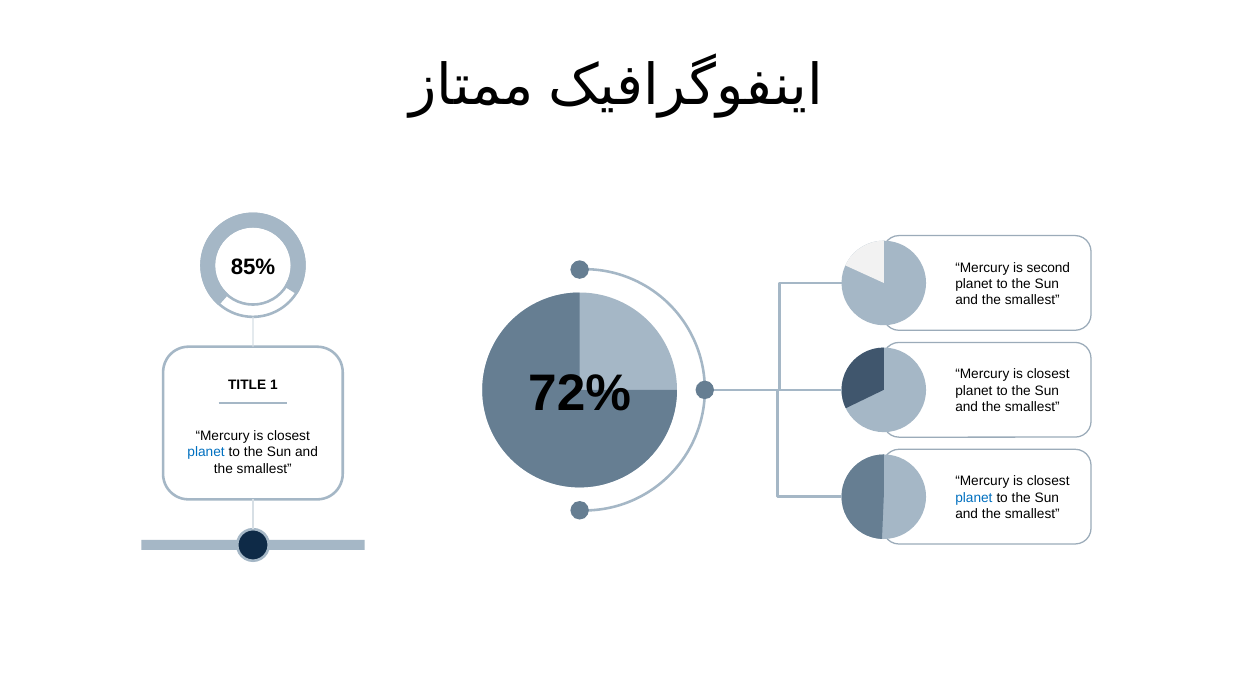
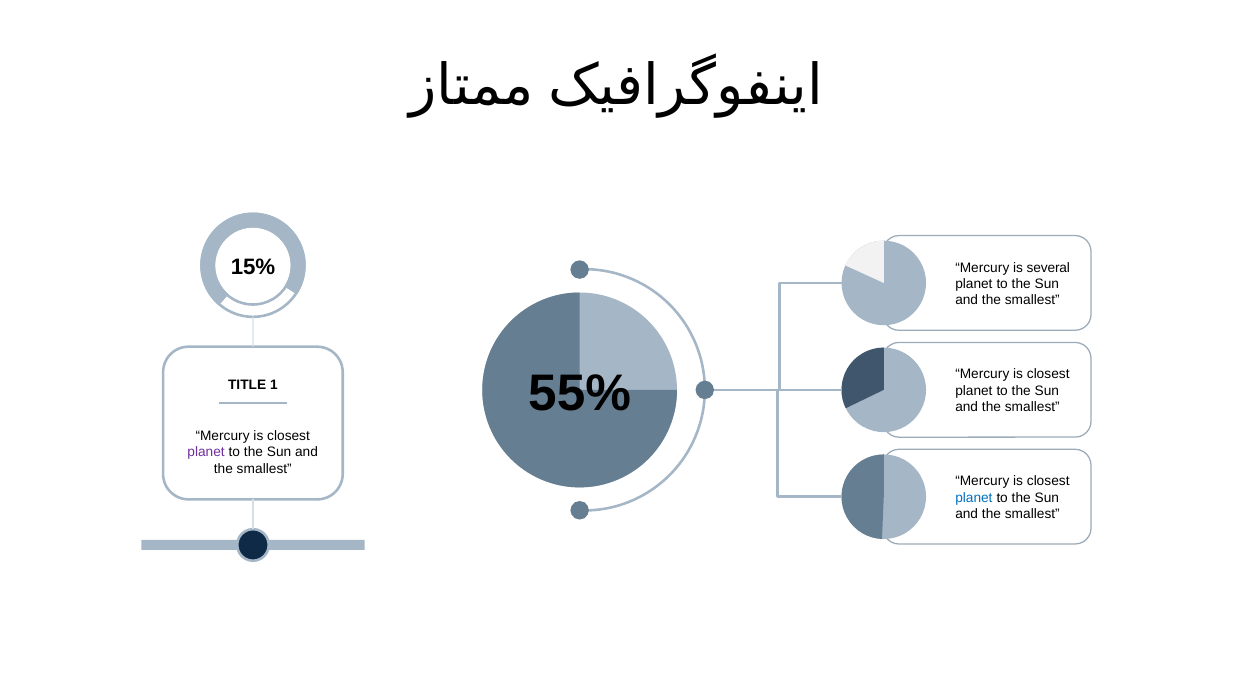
85%: 85% -> 15%
second: second -> several
72%: 72% -> 55%
planet at (206, 452) colour: blue -> purple
